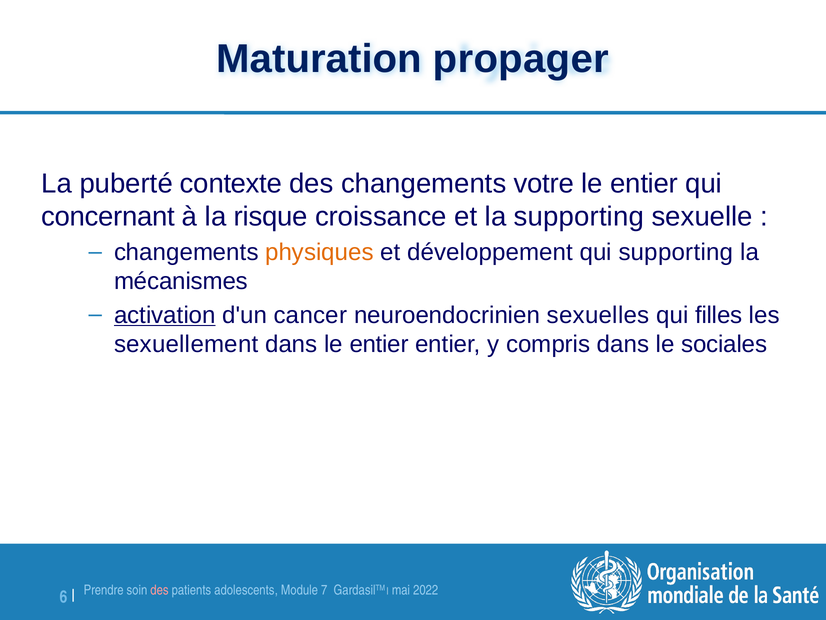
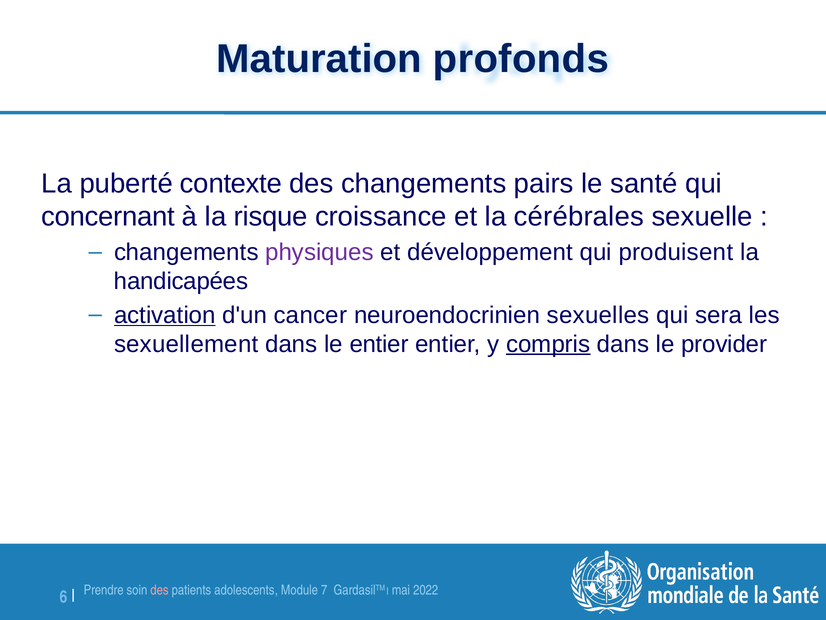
propager: propager -> profonds
votre: votre -> pairs
entier at (644, 184): entier -> santé
la supporting: supporting -> cérébrales
physiques colour: orange -> purple
qui supporting: supporting -> produisent
mécanismes: mécanismes -> handicapées
filles: filles -> sera
compris underline: none -> present
sociales: sociales -> provider
